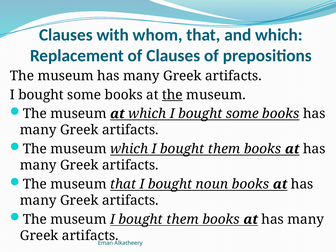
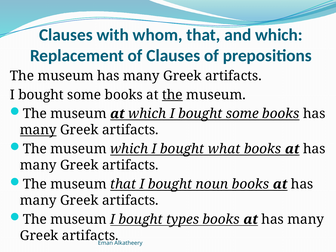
many at (38, 130) underline: none -> present
which I bought them: them -> what
museum I bought them: them -> types
